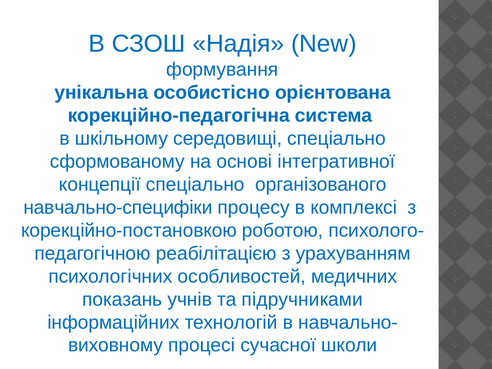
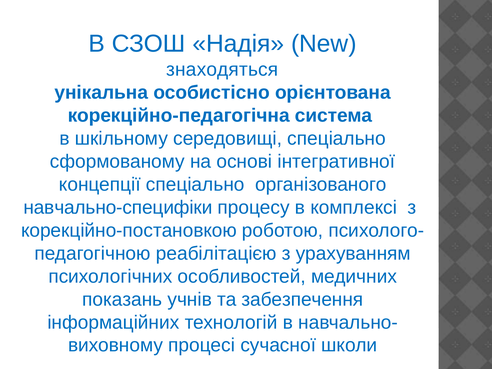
формування: формування -> знаходяться
підручниками: підручниками -> забезпечення
